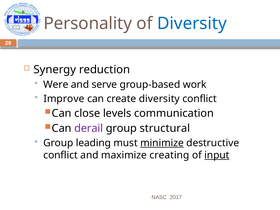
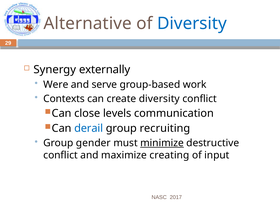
Personality: Personality -> Alternative
reduction: reduction -> externally
Improve: Improve -> Contexts
derail colour: purple -> blue
structural: structural -> recruiting
leading: leading -> gender
input underline: present -> none
